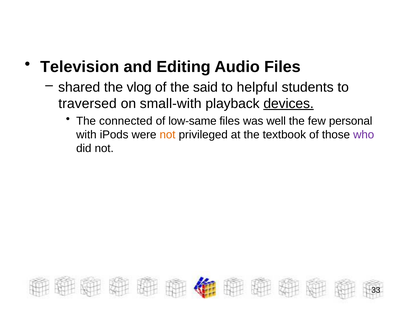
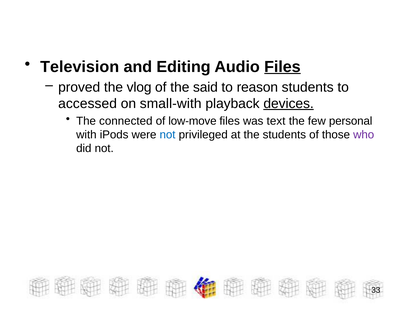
Files at (282, 67) underline: none -> present
shared: shared -> proved
helpful: helpful -> reason
traversed: traversed -> accessed
low-same: low-same -> low-move
well: well -> text
not at (168, 135) colour: orange -> blue
the textbook: textbook -> students
